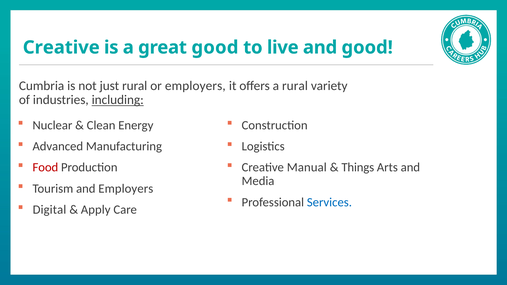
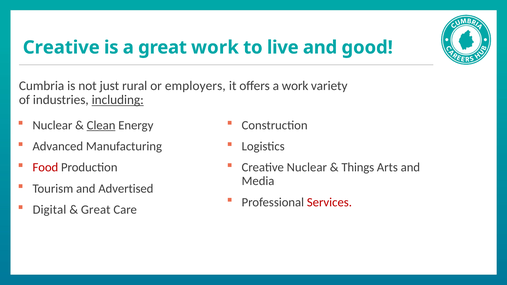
great good: good -> work
a rural: rural -> work
Clean underline: none -> present
Creative Manual: Manual -> Nuclear
and Employers: Employers -> Advertised
Services colour: blue -> red
Apply at (96, 210): Apply -> Great
